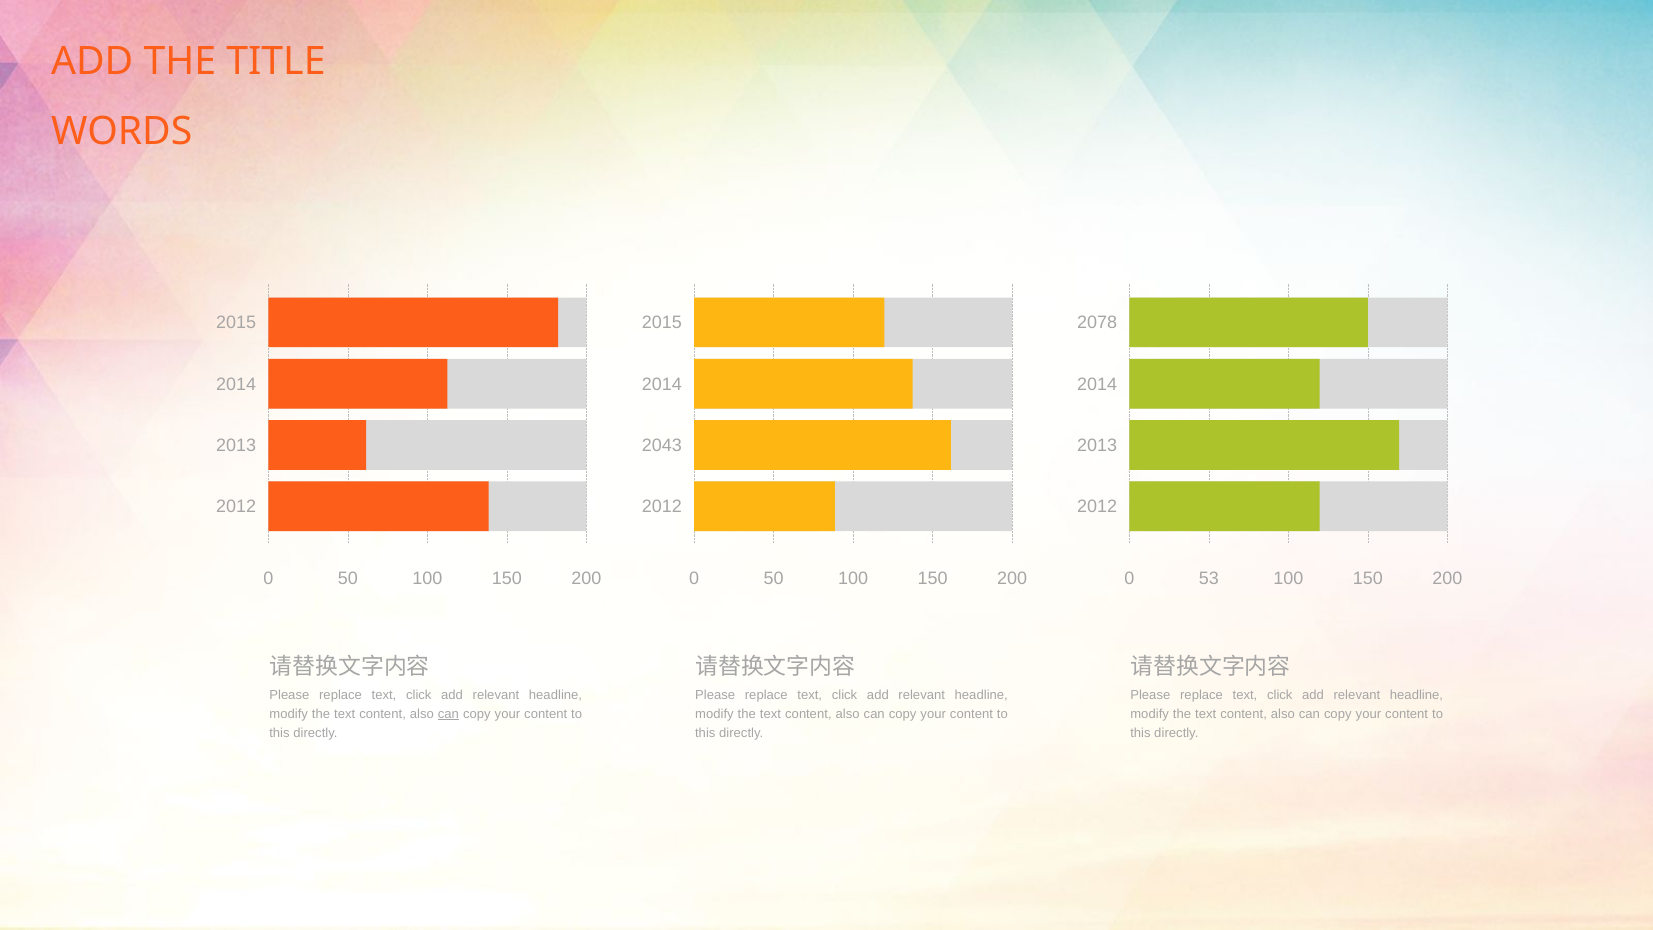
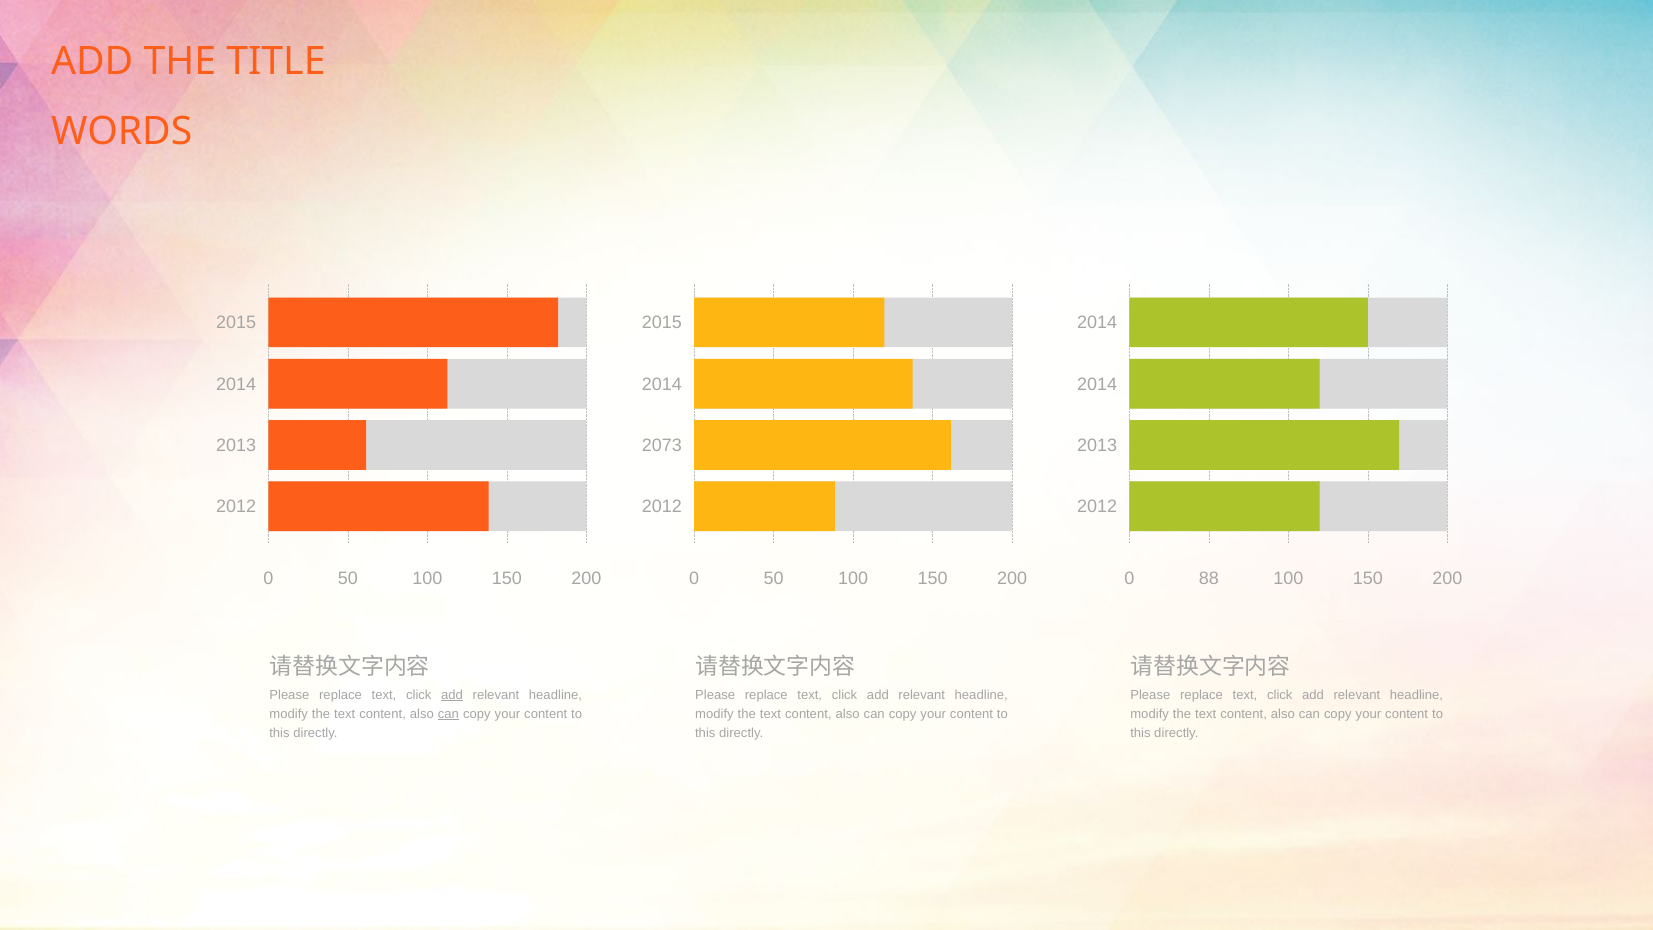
2078 at (1097, 323): 2078 -> 2014
2043: 2043 -> 2073
53: 53 -> 88
add at (452, 695) underline: none -> present
